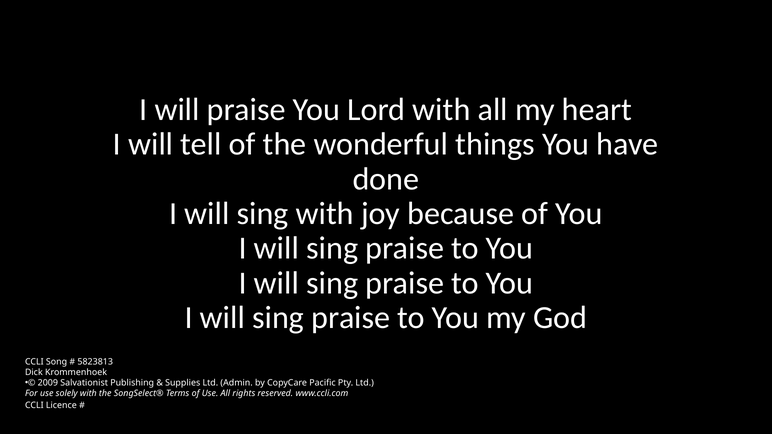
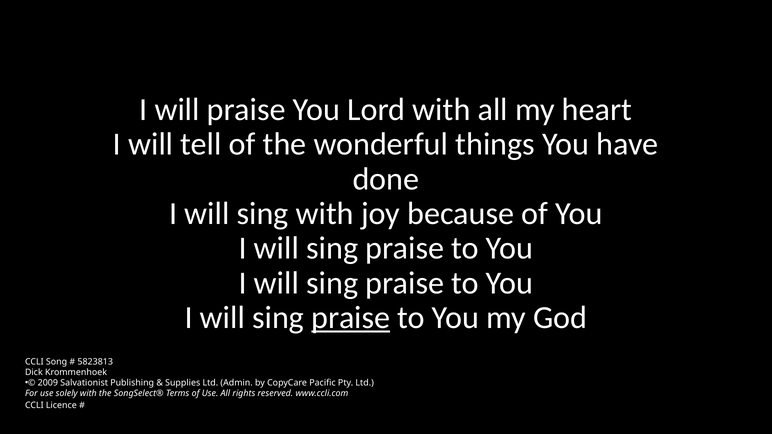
praise at (351, 318) underline: none -> present
